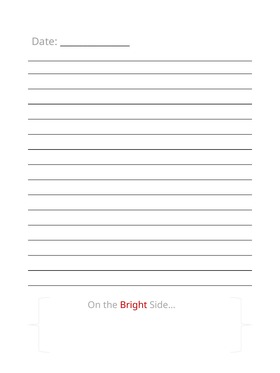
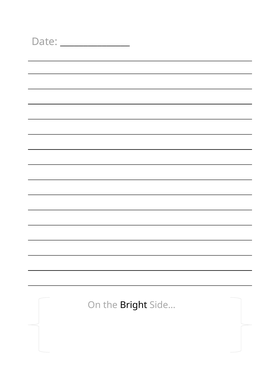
Bright colour: red -> black
